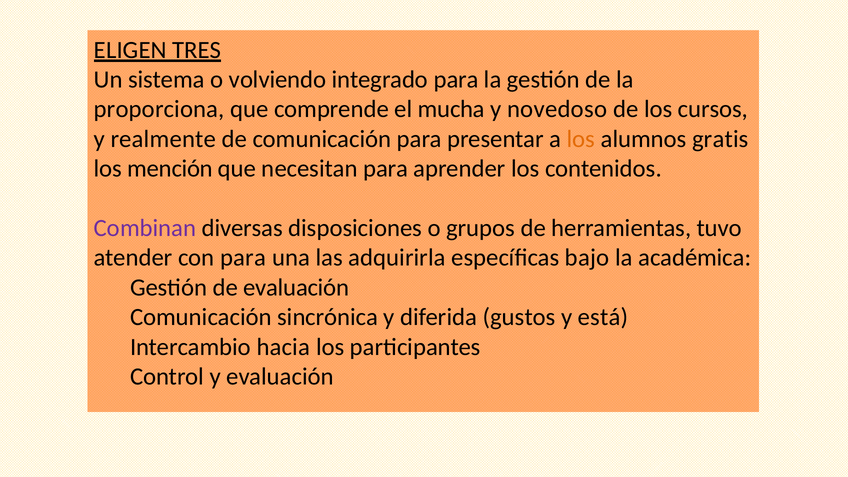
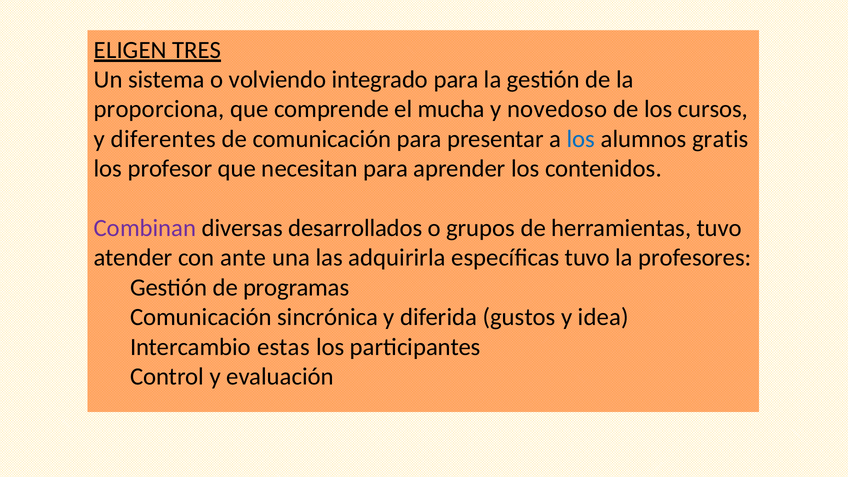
realmente: realmente -> diferentes
los at (581, 139) colour: orange -> blue
mención: mención -> profesor
disposiciones: disposiciones -> desarrollados
con para: para -> ante
específicas bajo: bajo -> tuvo
académica: académica -> profesores
de evaluación: evaluación -> programas
está: está -> idea
hacia: hacia -> estas
